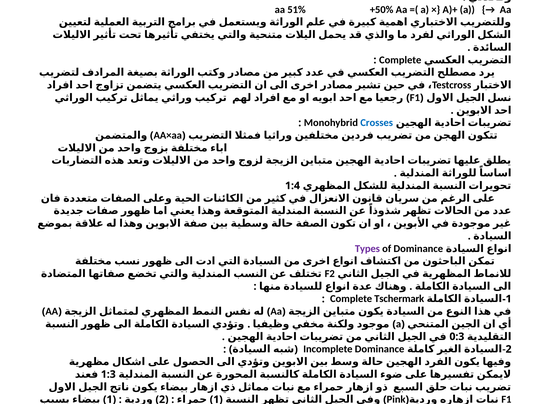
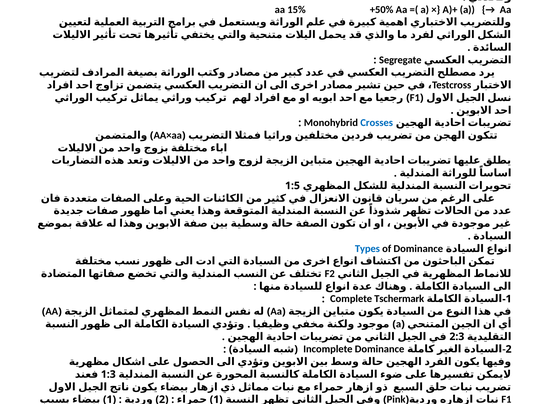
51%: 51% -> 15%
Complete at (400, 60): Complete -> Segregate
1:4: 1:4 -> 1:5
Types colour: purple -> blue
0:3: 0:3 -> 2:3
